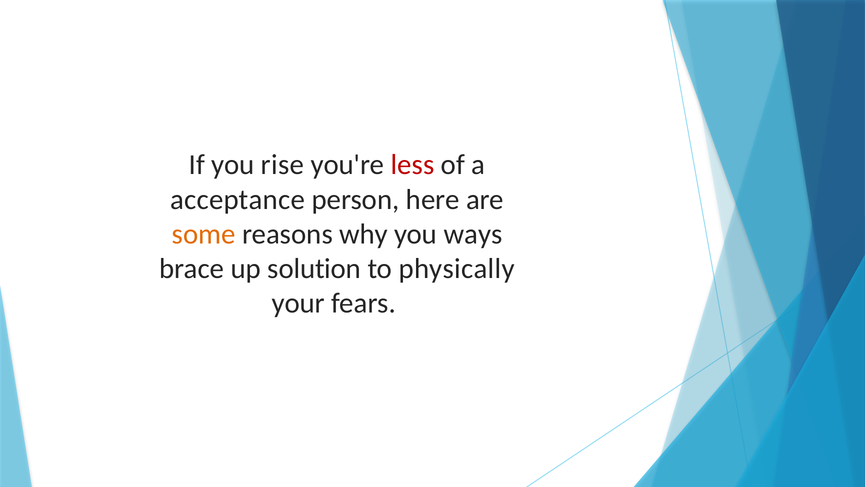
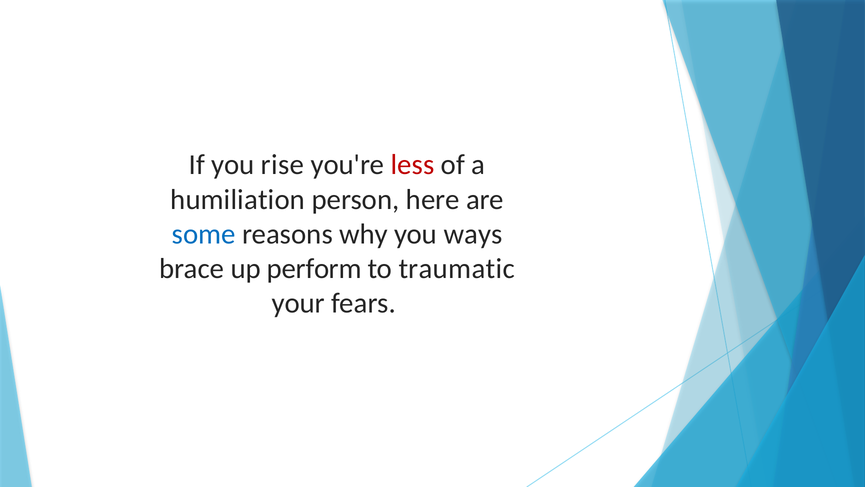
acceptance: acceptance -> humiliation
some colour: orange -> blue
solution: solution -> perform
physically: physically -> traumatic
